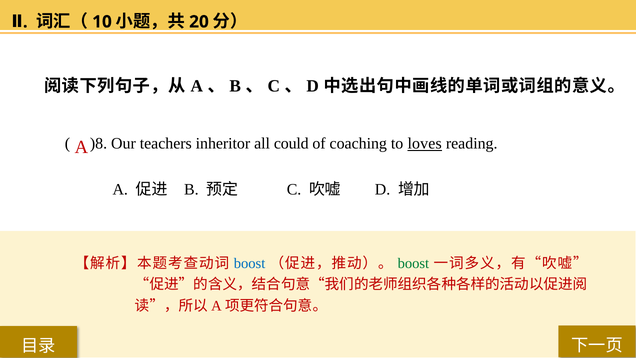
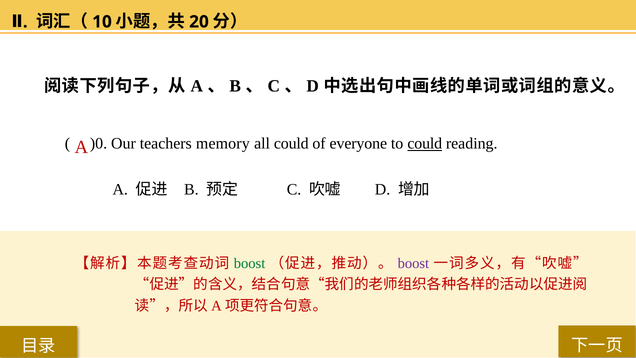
)8: )8 -> )0
inheritor: inheritor -> memory
coaching: coaching -> everyone
to loves: loves -> could
boost at (250, 263) colour: blue -> green
boost at (413, 263) colour: green -> purple
